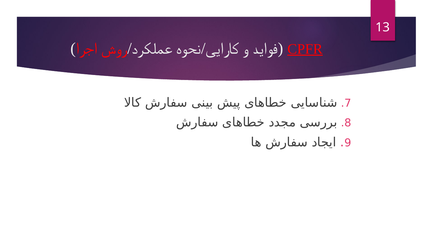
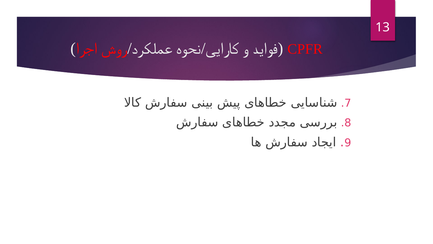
CPFR underline: present -> none
